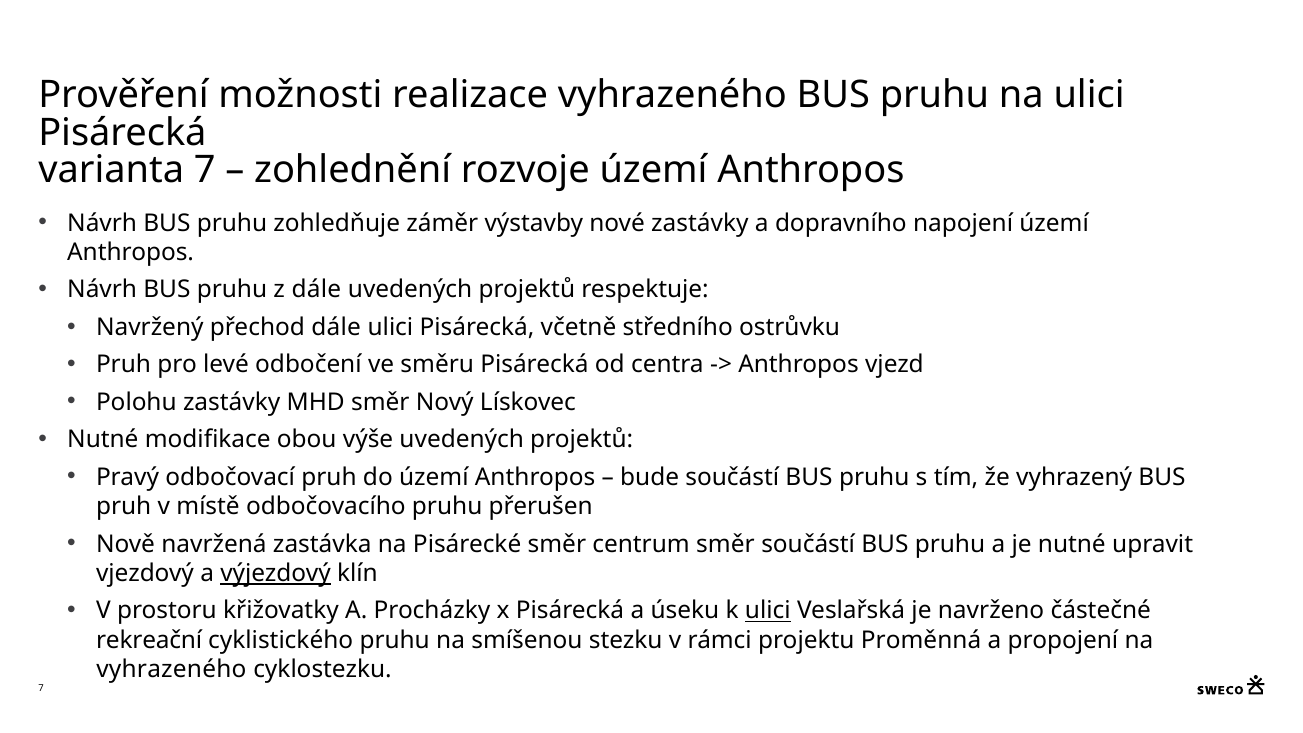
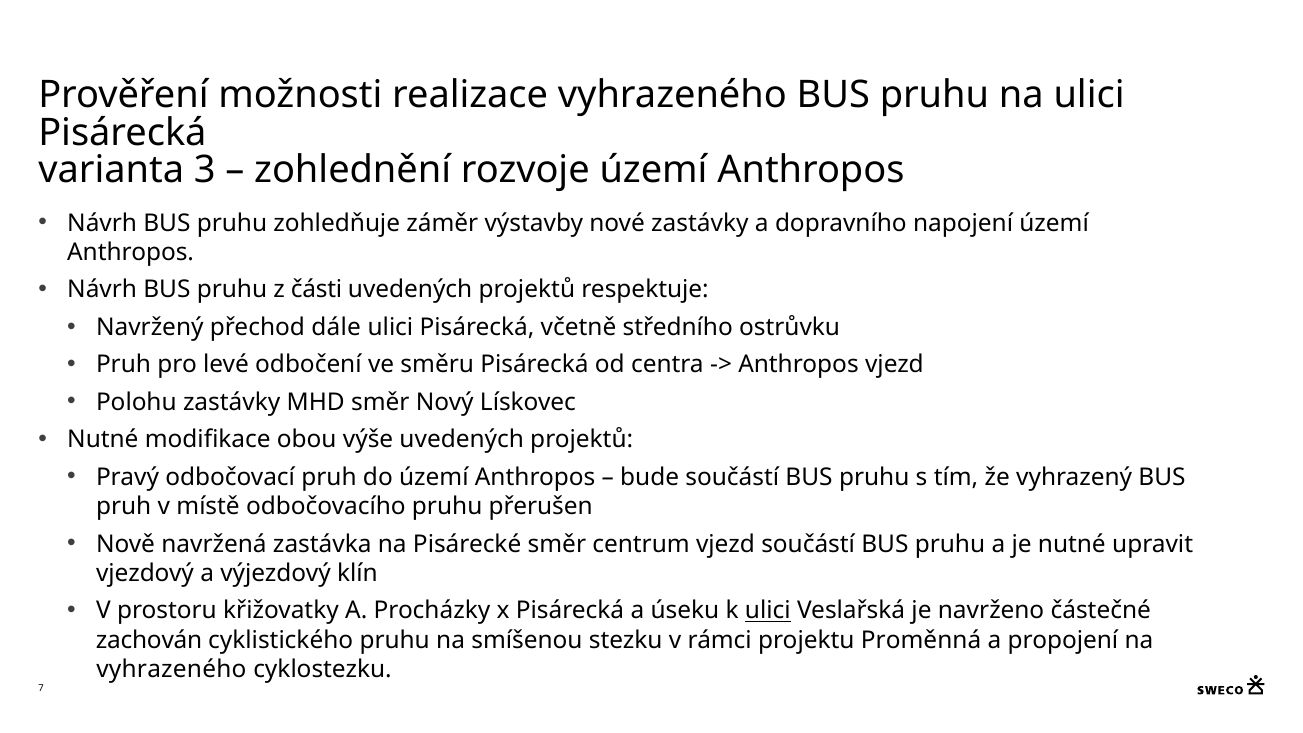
varianta 7: 7 -> 3
z dále: dále -> části
centrum směr: směr -> vjezd
výjezdový underline: present -> none
rekreační: rekreační -> zachován
